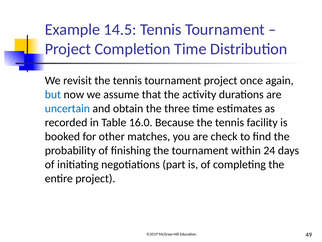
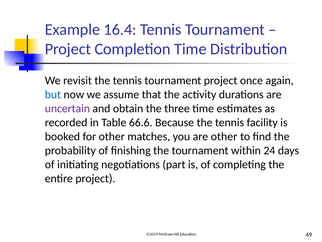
14.5: 14.5 -> 16.4
uncertain colour: blue -> purple
16.0: 16.0 -> 66.6
are check: check -> other
